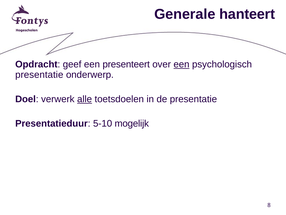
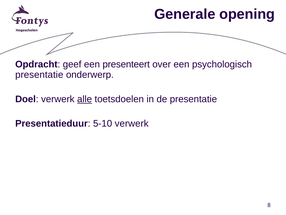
hanteert: hanteert -> opening
een at (181, 64) underline: present -> none
5-10 mogelijk: mogelijk -> verwerk
